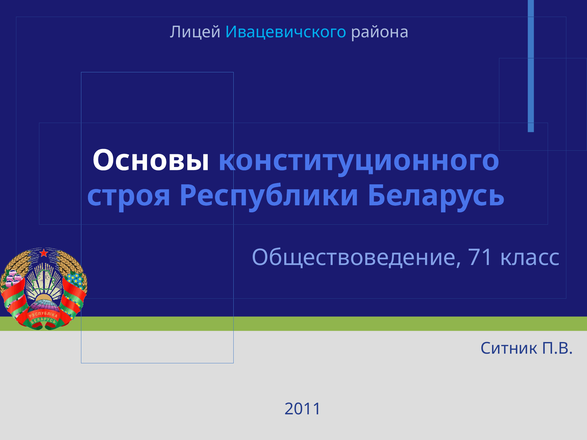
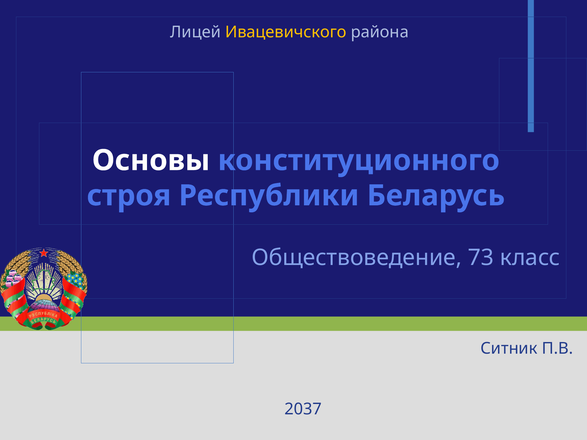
Ивацевичского colour: light blue -> yellow
71: 71 -> 73
2011: 2011 -> 2037
